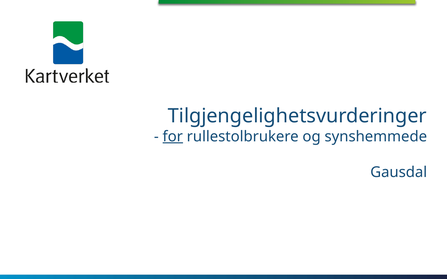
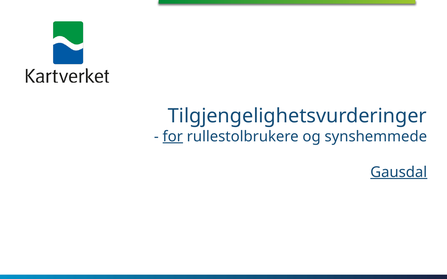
Gausdal underline: none -> present
